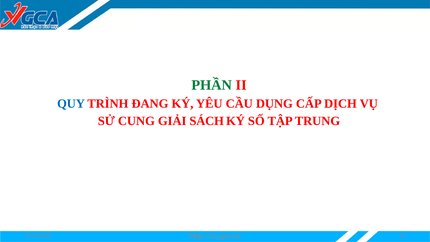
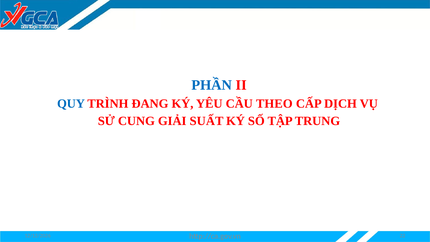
PHẦN colour: green -> blue
DỤNG: DỤNG -> THEO
SÁCH: SÁCH -> SUẤT
